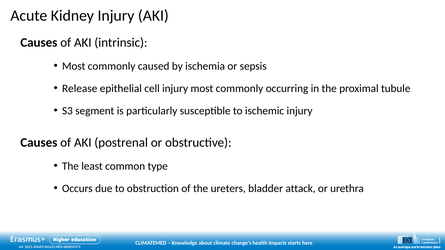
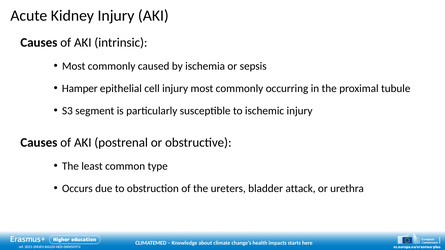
Release: Release -> Hamper
